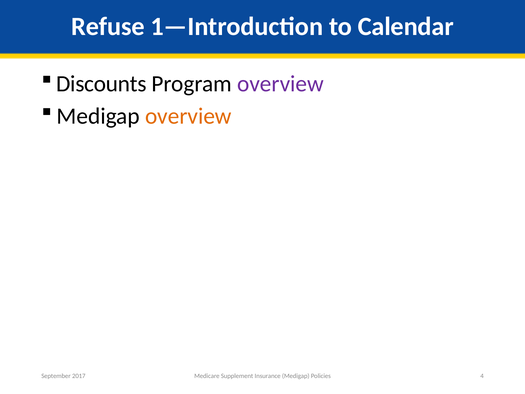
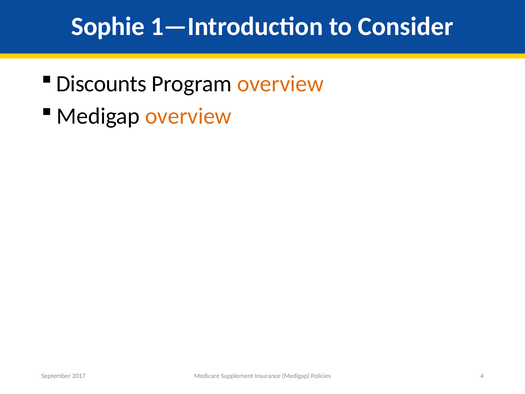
Refuse: Refuse -> Sophie
Calendar: Calendar -> Consider
overview at (280, 84) colour: purple -> orange
